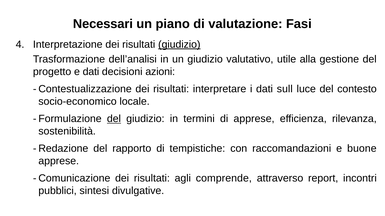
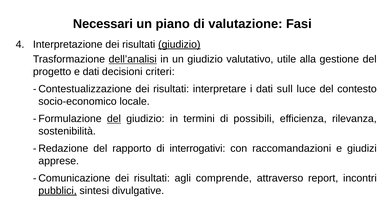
dell’analisi underline: none -> present
azioni: azioni -> criteri
di apprese: apprese -> possibili
tempistiche: tempistiche -> interrogativi
buone: buone -> giudizi
pubblici underline: none -> present
